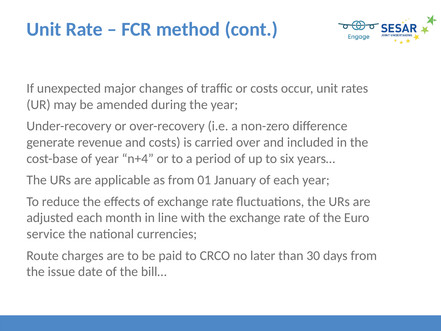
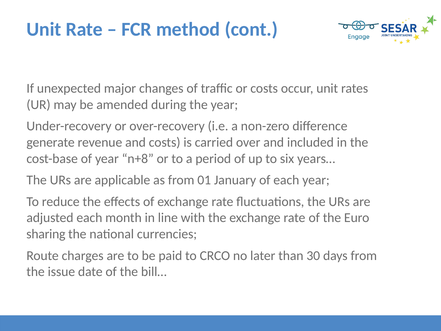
n+4: n+4 -> n+8
service: service -> sharing
